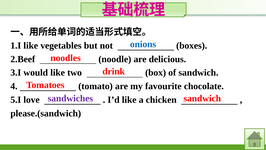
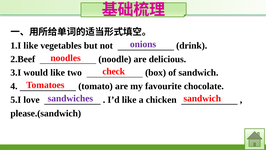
onions colour: blue -> purple
boxes: boxes -> drink
drink: drink -> check
